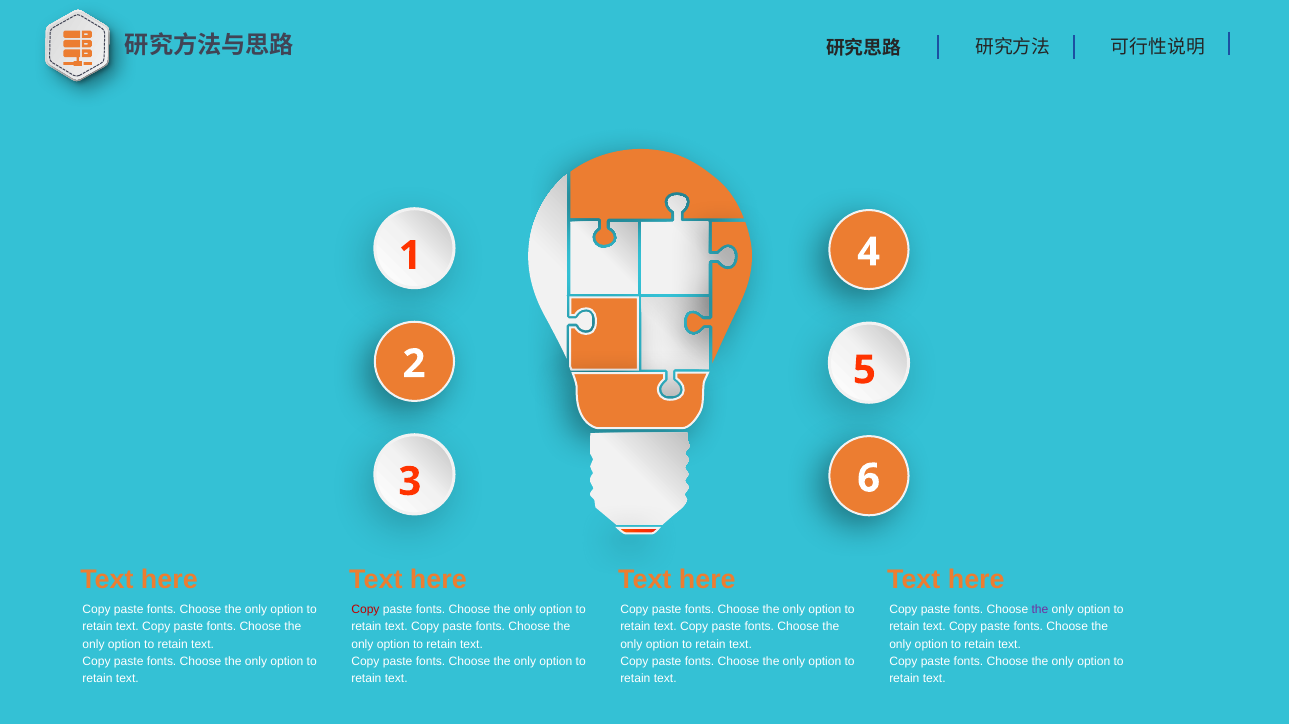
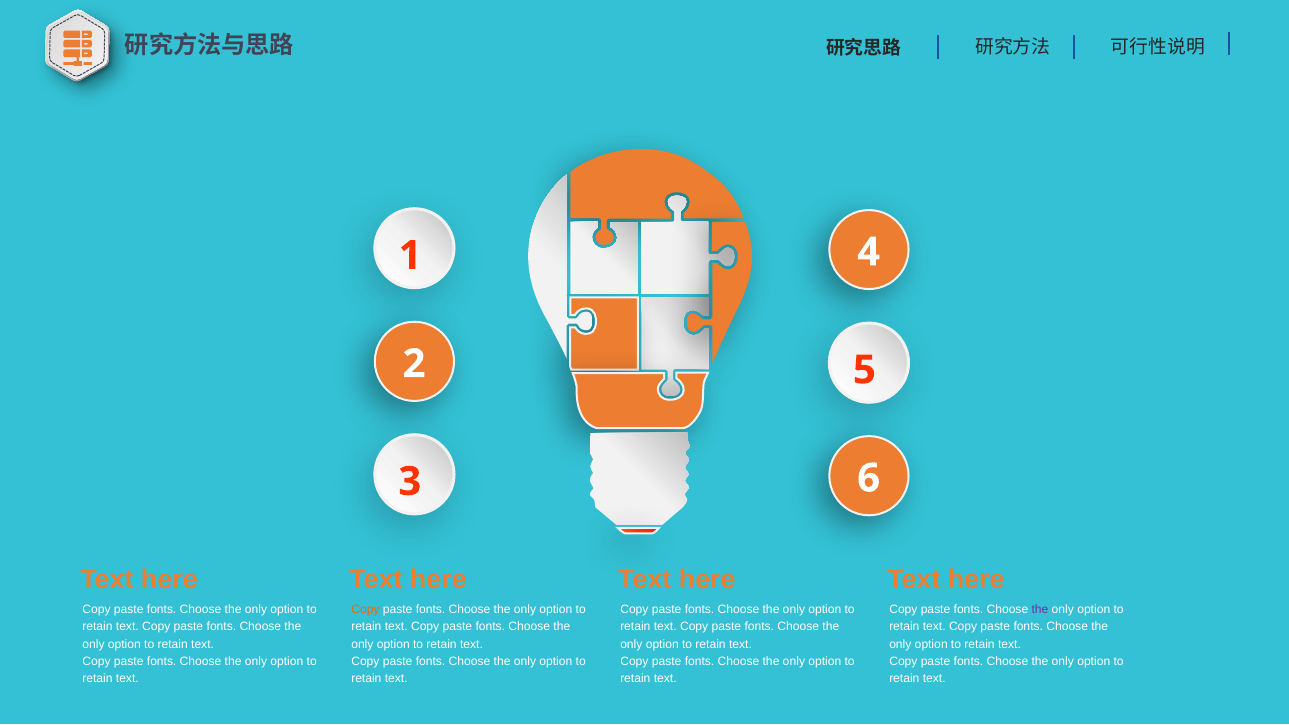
Copy at (365, 609) colour: red -> orange
